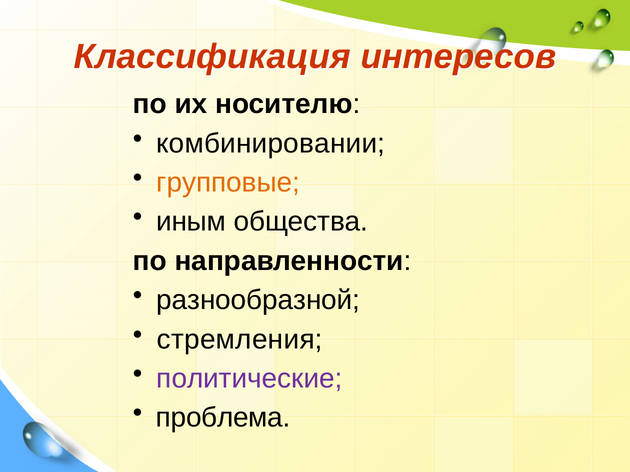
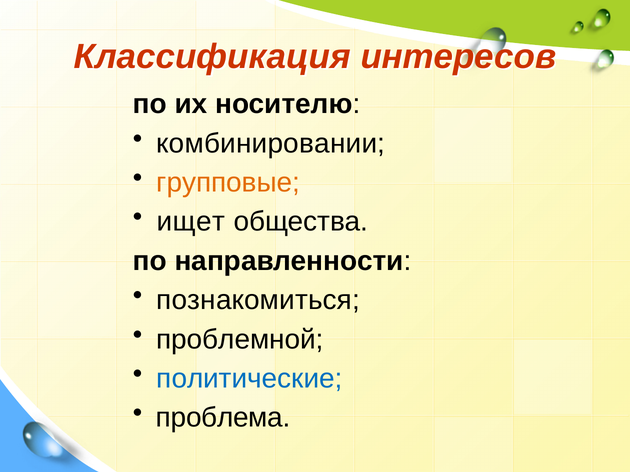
иным: иным -> ищет
разнообразной: разнообразной -> познакомиться
стремления: стремления -> проблемной
политические colour: purple -> blue
